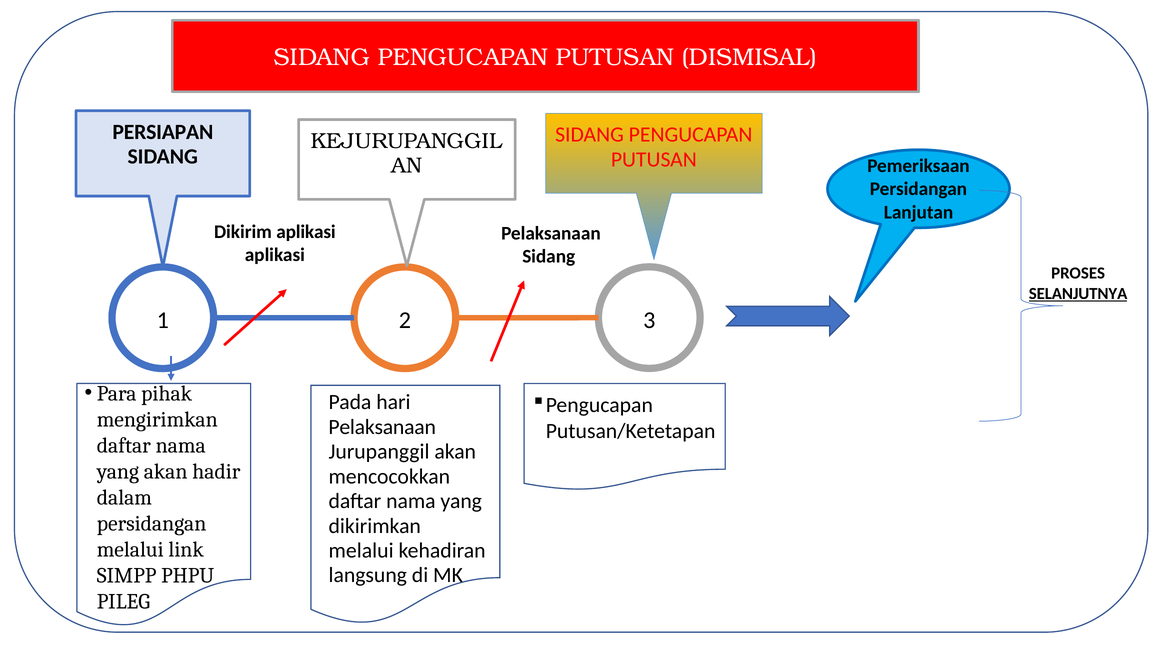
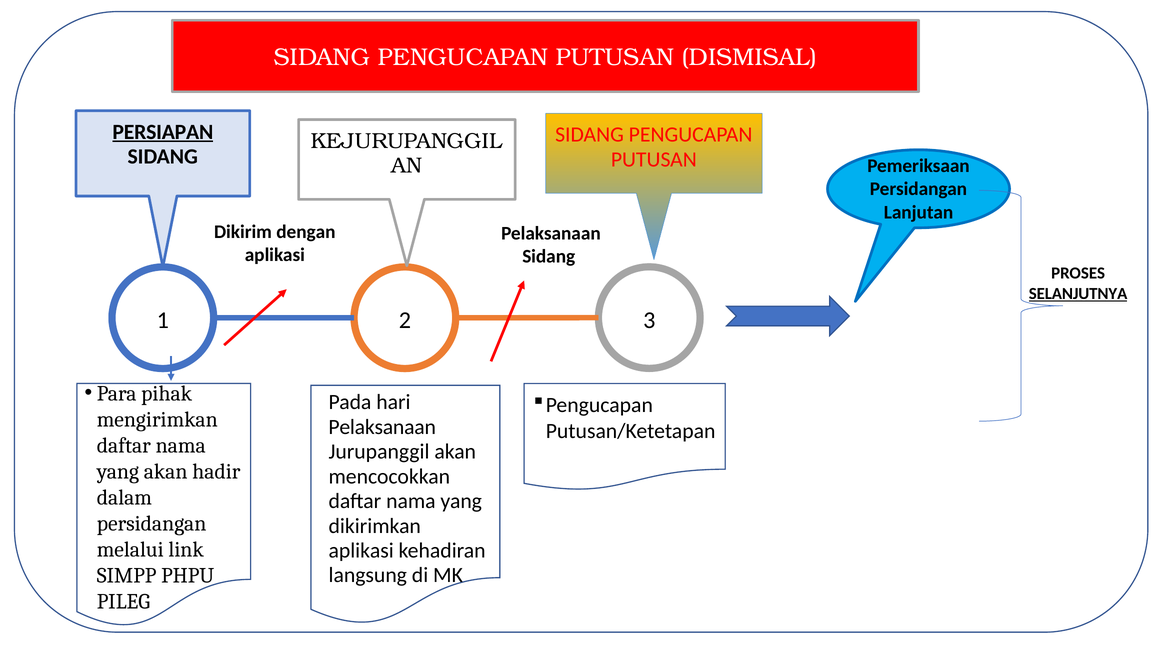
PERSIAPAN underline: none -> present
Dikirim aplikasi: aplikasi -> dengan
melalui at (361, 551): melalui -> aplikasi
